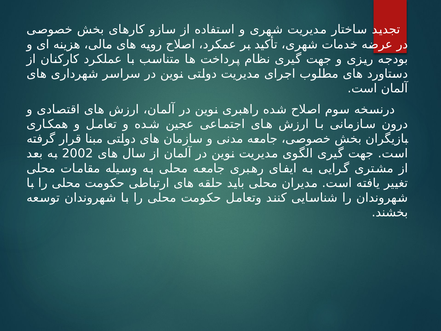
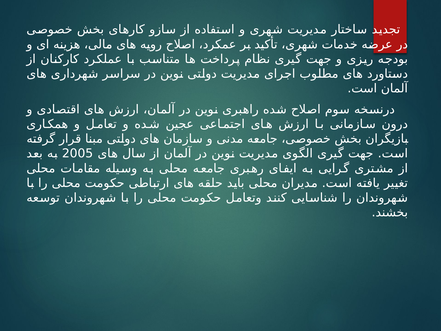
2002: 2002 -> 2005
